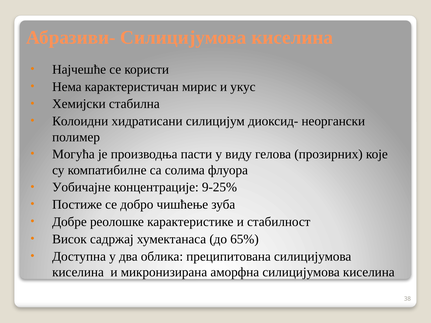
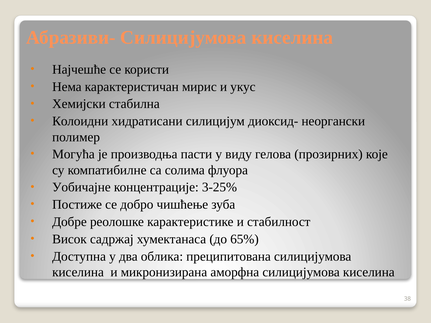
9-25%: 9-25% -> 3-25%
